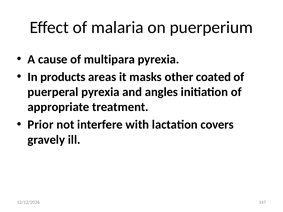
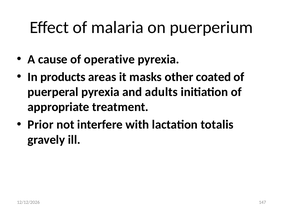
multipara: multipara -> operative
angles: angles -> adults
covers: covers -> totalis
